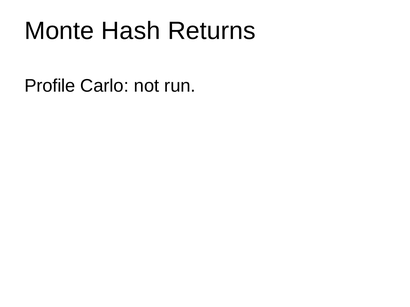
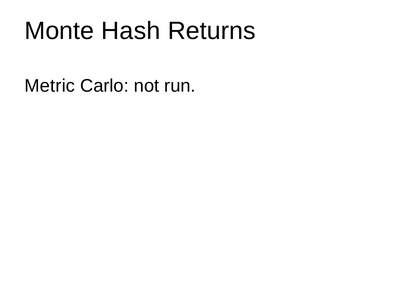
Profile: Profile -> Metric
